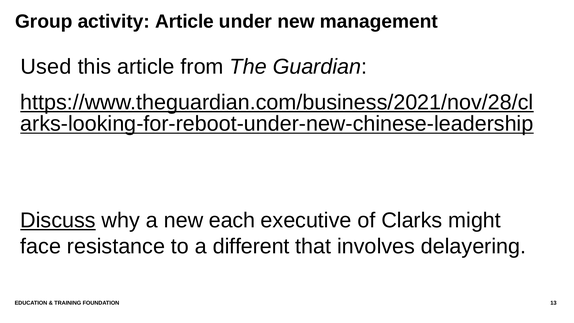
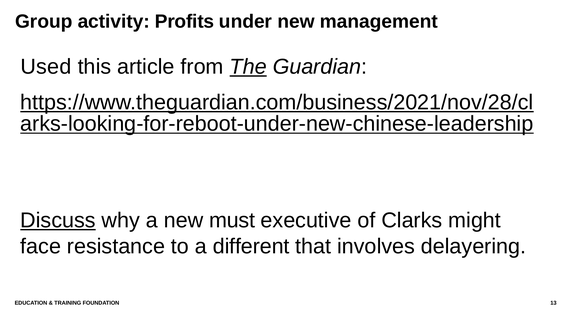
activity Article: Article -> Profits
The underline: none -> present
each: each -> must
